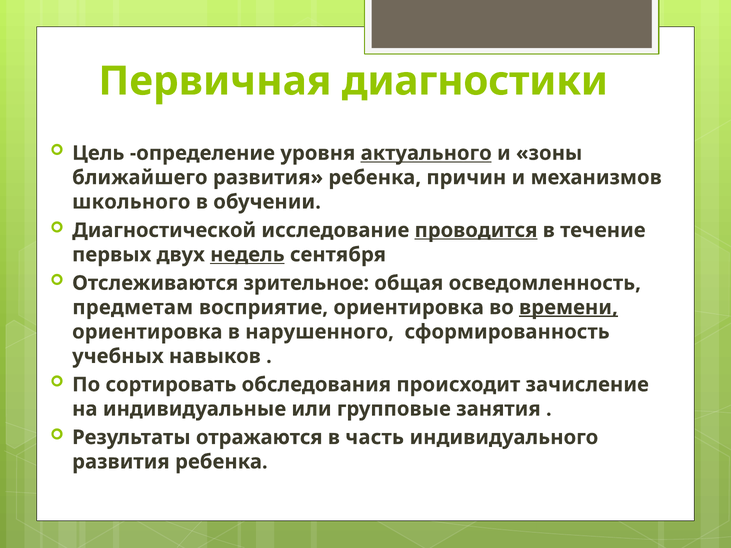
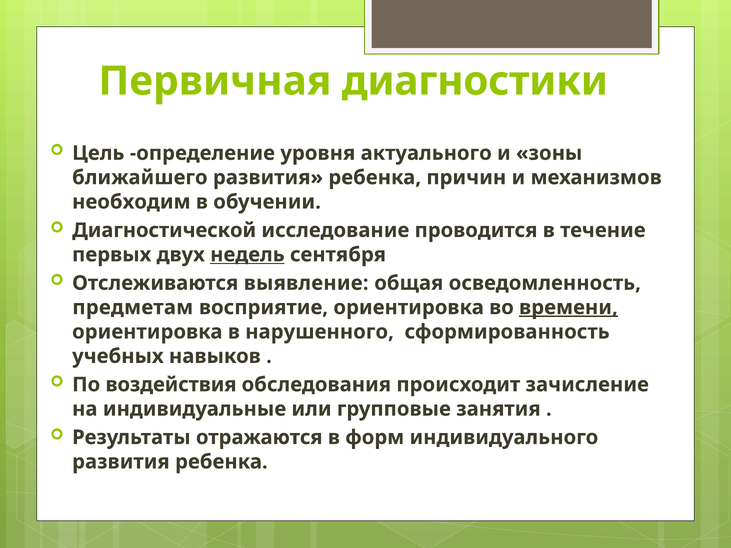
актуального underline: present -> none
школьного: школьного -> необходим
проводится underline: present -> none
зрительное: зрительное -> выявление
сортировать: сортировать -> воздействия
часть: часть -> форм
